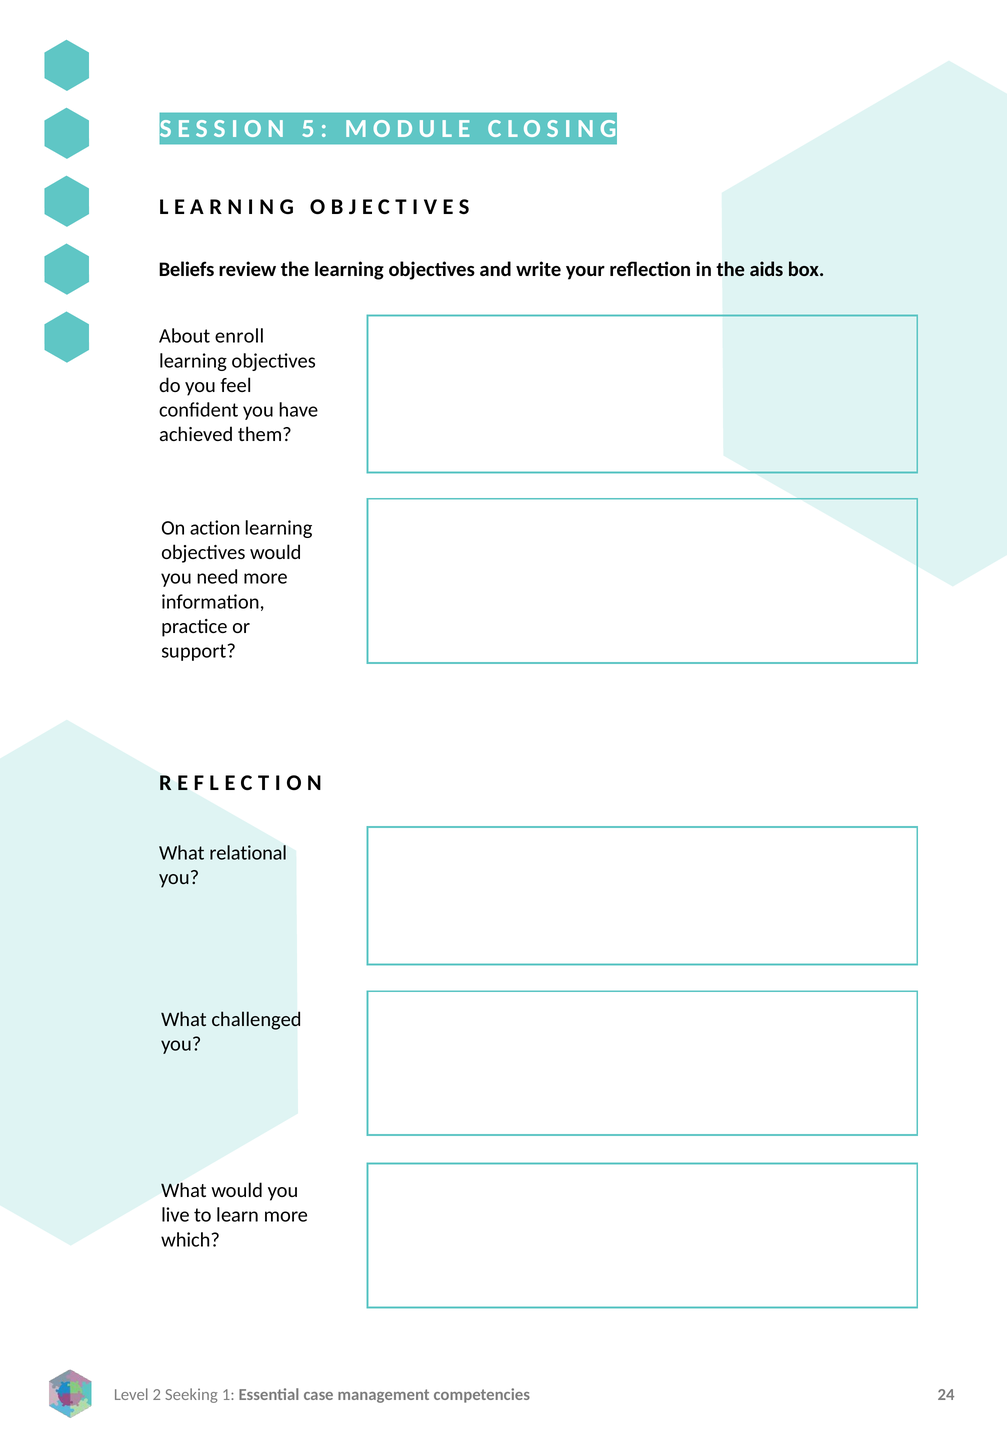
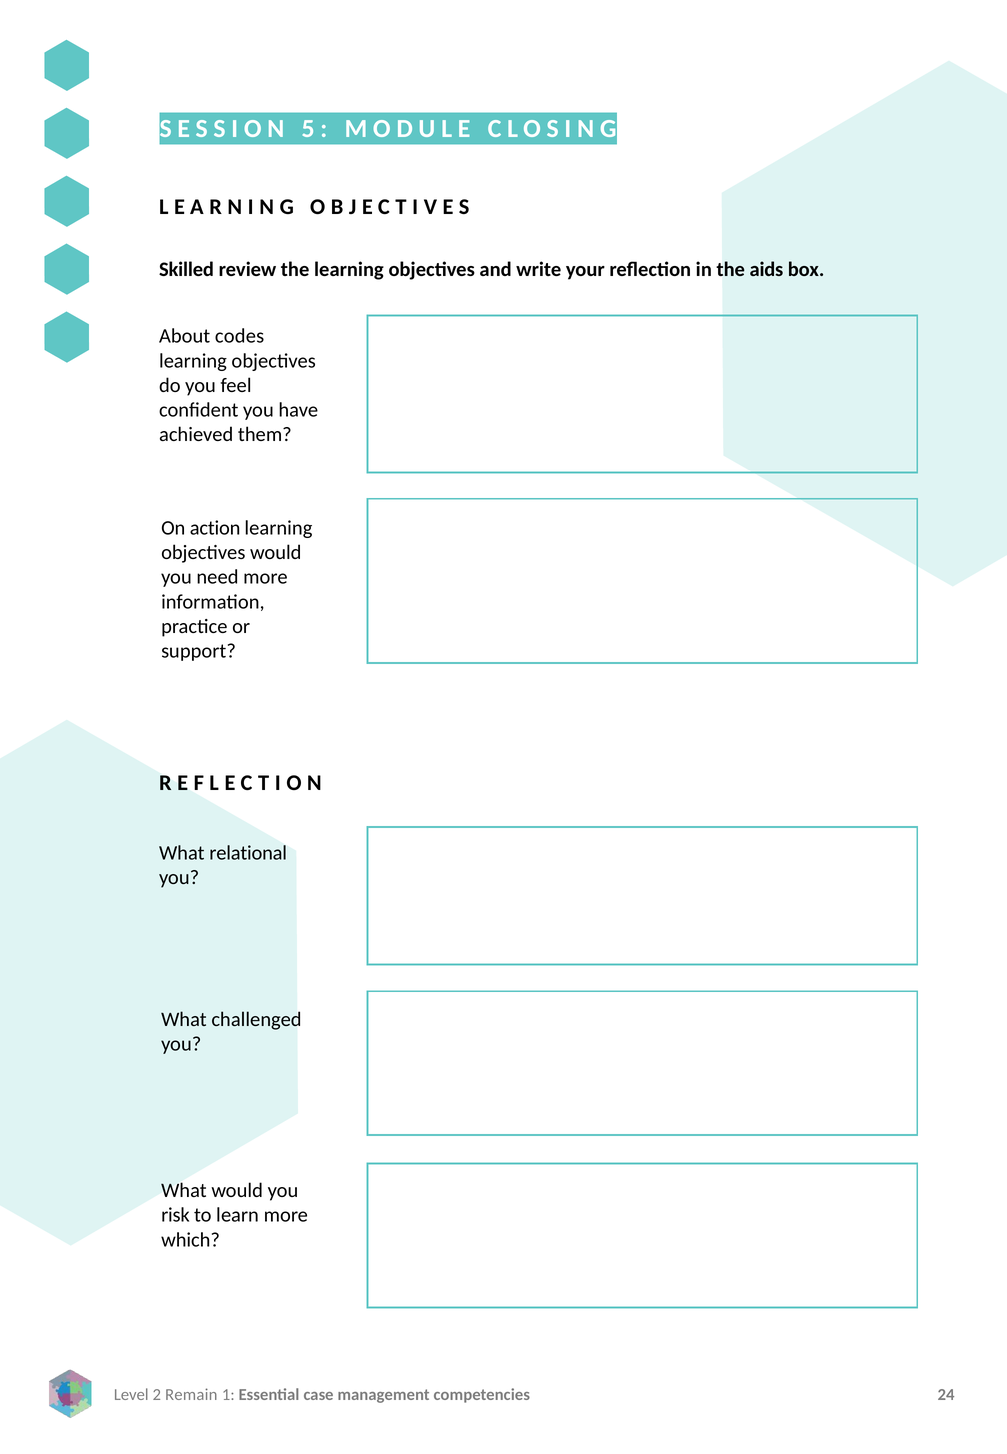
Beliefs: Beliefs -> Skilled
enroll: enroll -> codes
live: live -> risk
Seeking: Seeking -> Remain
